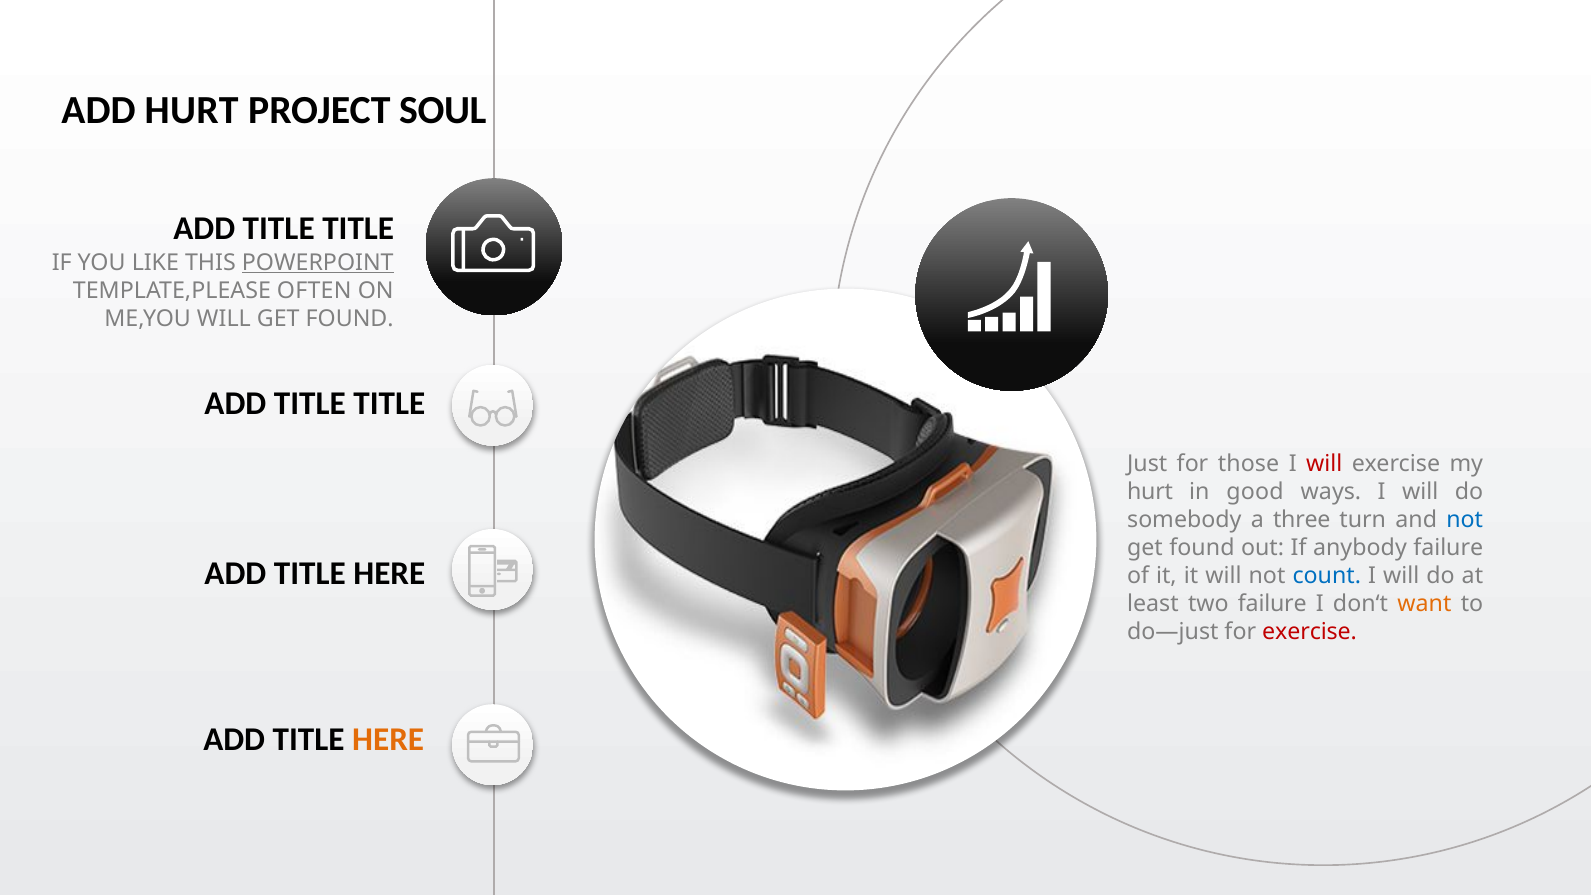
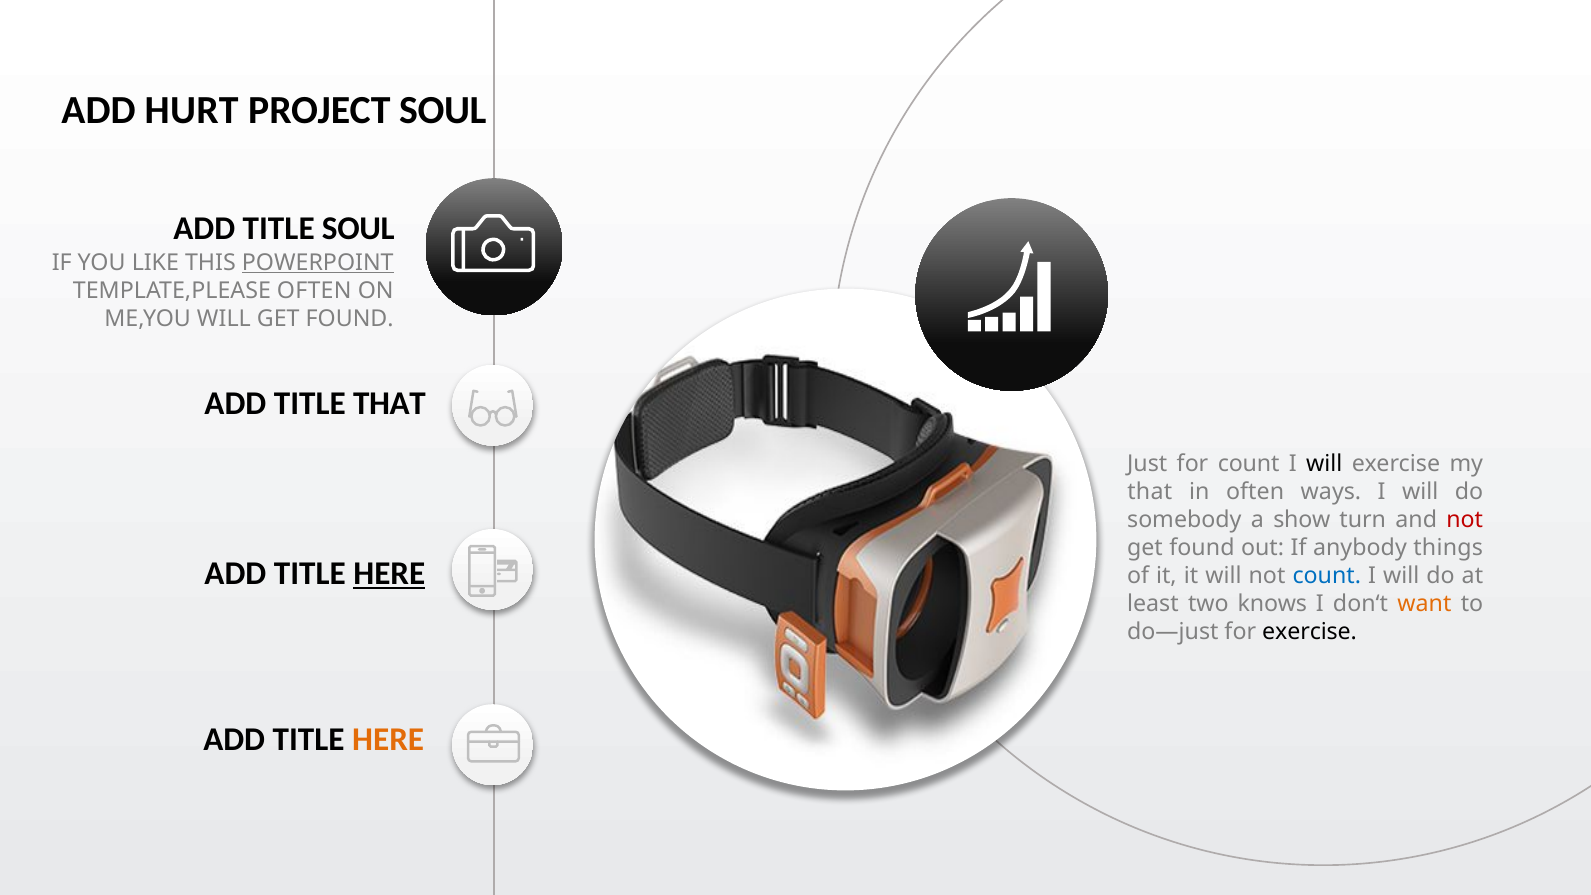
TITLE at (358, 229): TITLE -> SOUL
TITLE at (389, 404): TITLE -> THAT
for those: those -> count
will at (1324, 464) colour: red -> black
hurt at (1150, 492): hurt -> that
in good: good -> often
three: three -> show
not at (1465, 520) colour: blue -> red
anybody failure: failure -> things
HERE at (389, 573) underline: none -> present
two failure: failure -> knows
exercise at (1310, 631) colour: red -> black
